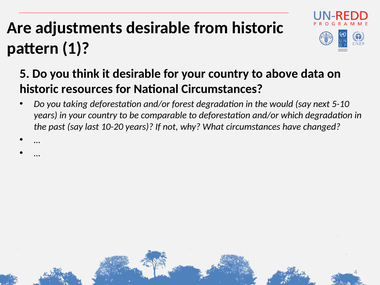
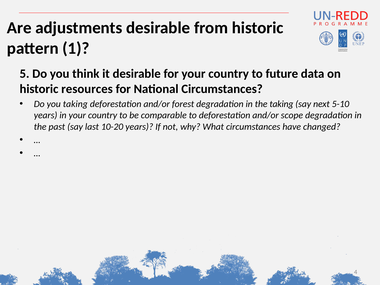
above: above -> future
the would: would -> taking
which: which -> scope
